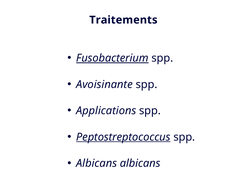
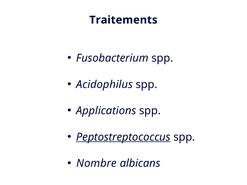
Fusobacterium underline: present -> none
Avoisinante: Avoisinante -> Acidophilus
Albicans at (97, 164): Albicans -> Nombre
